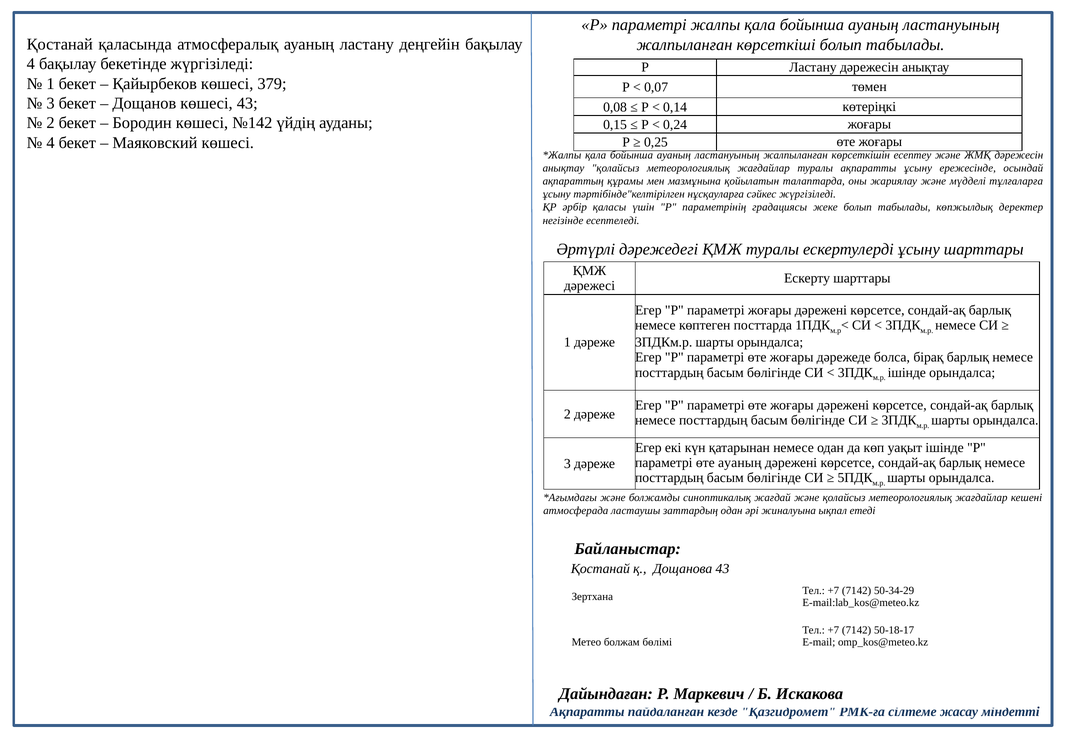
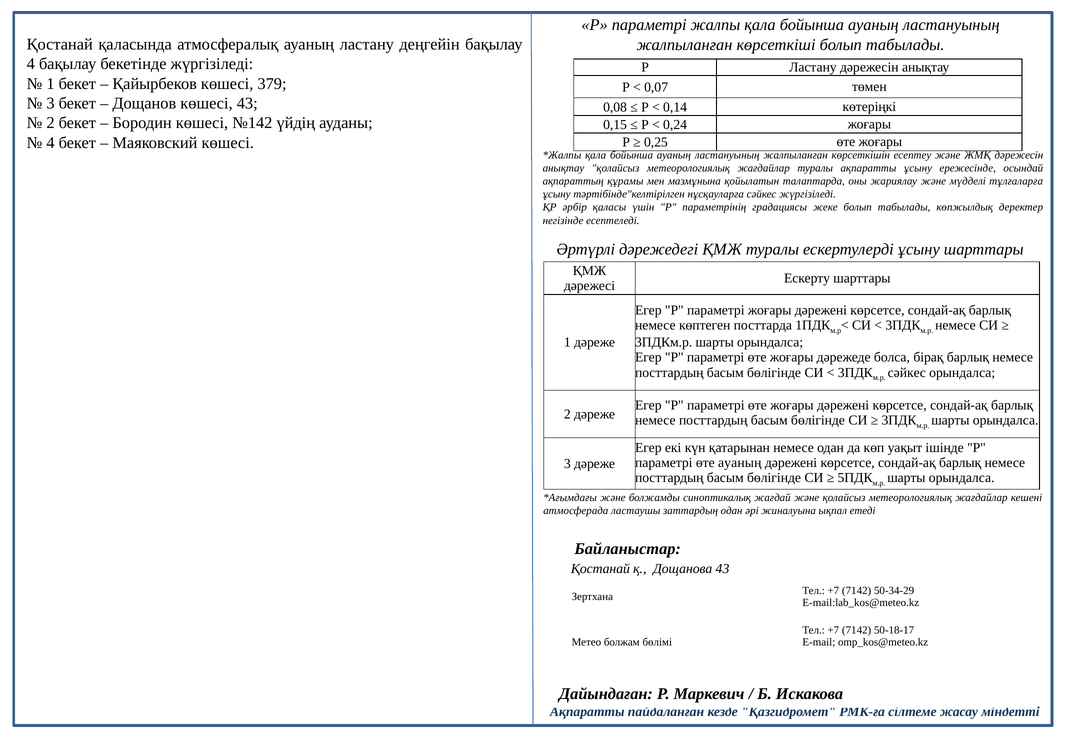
ішінде at (907, 373): ішінде -> сәйкес
